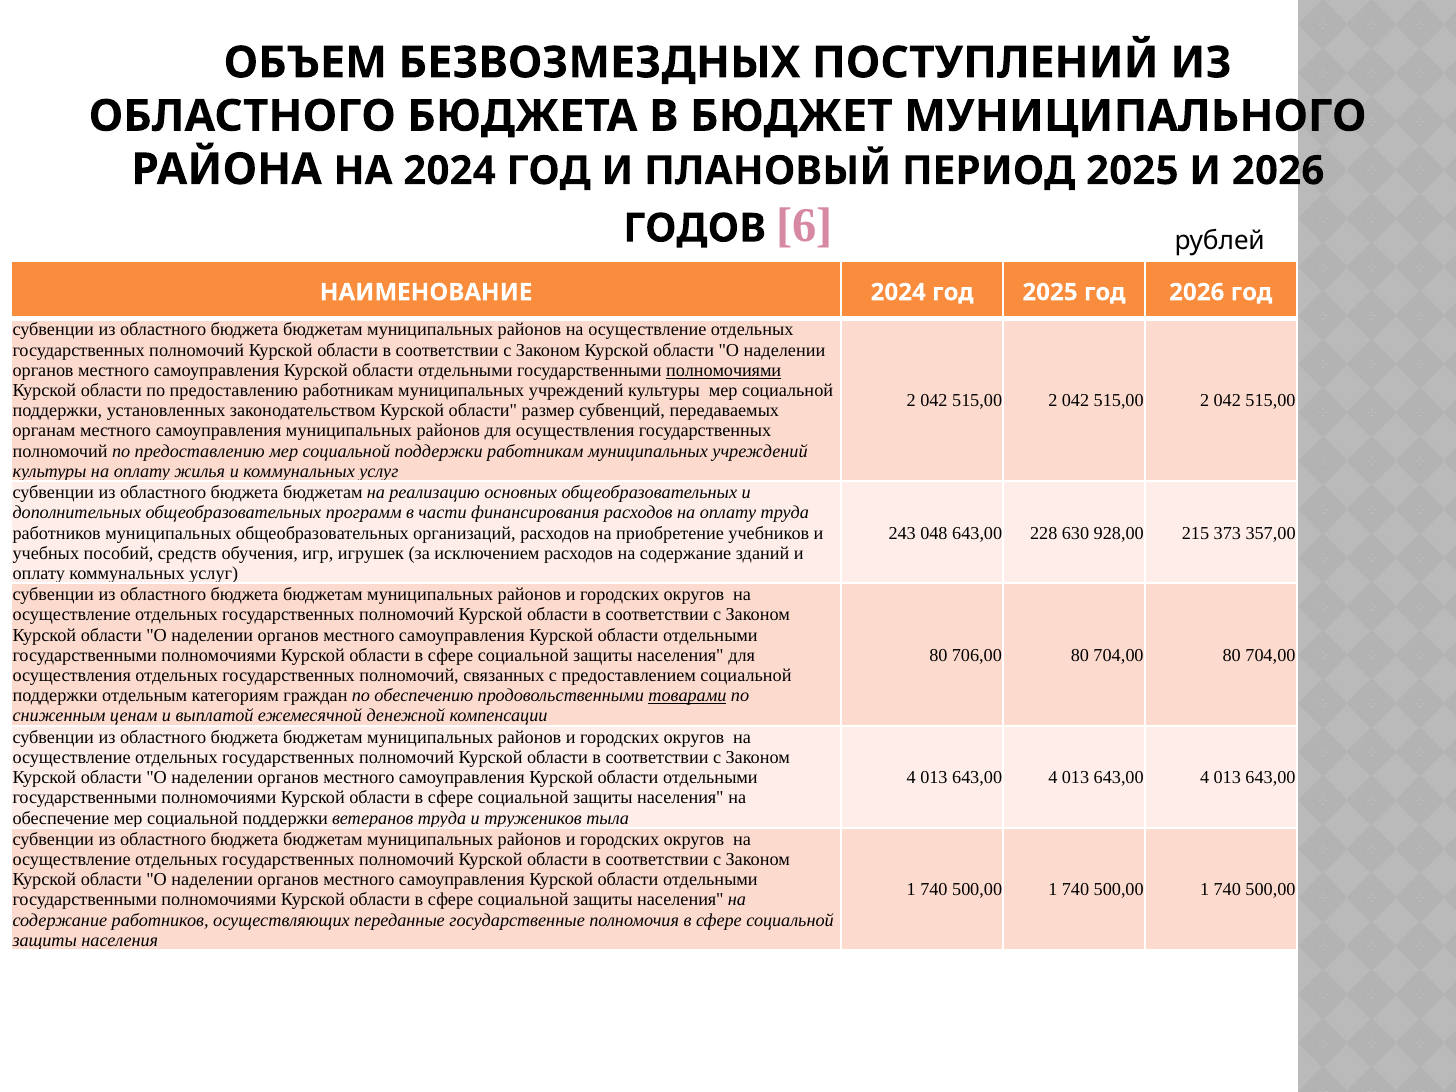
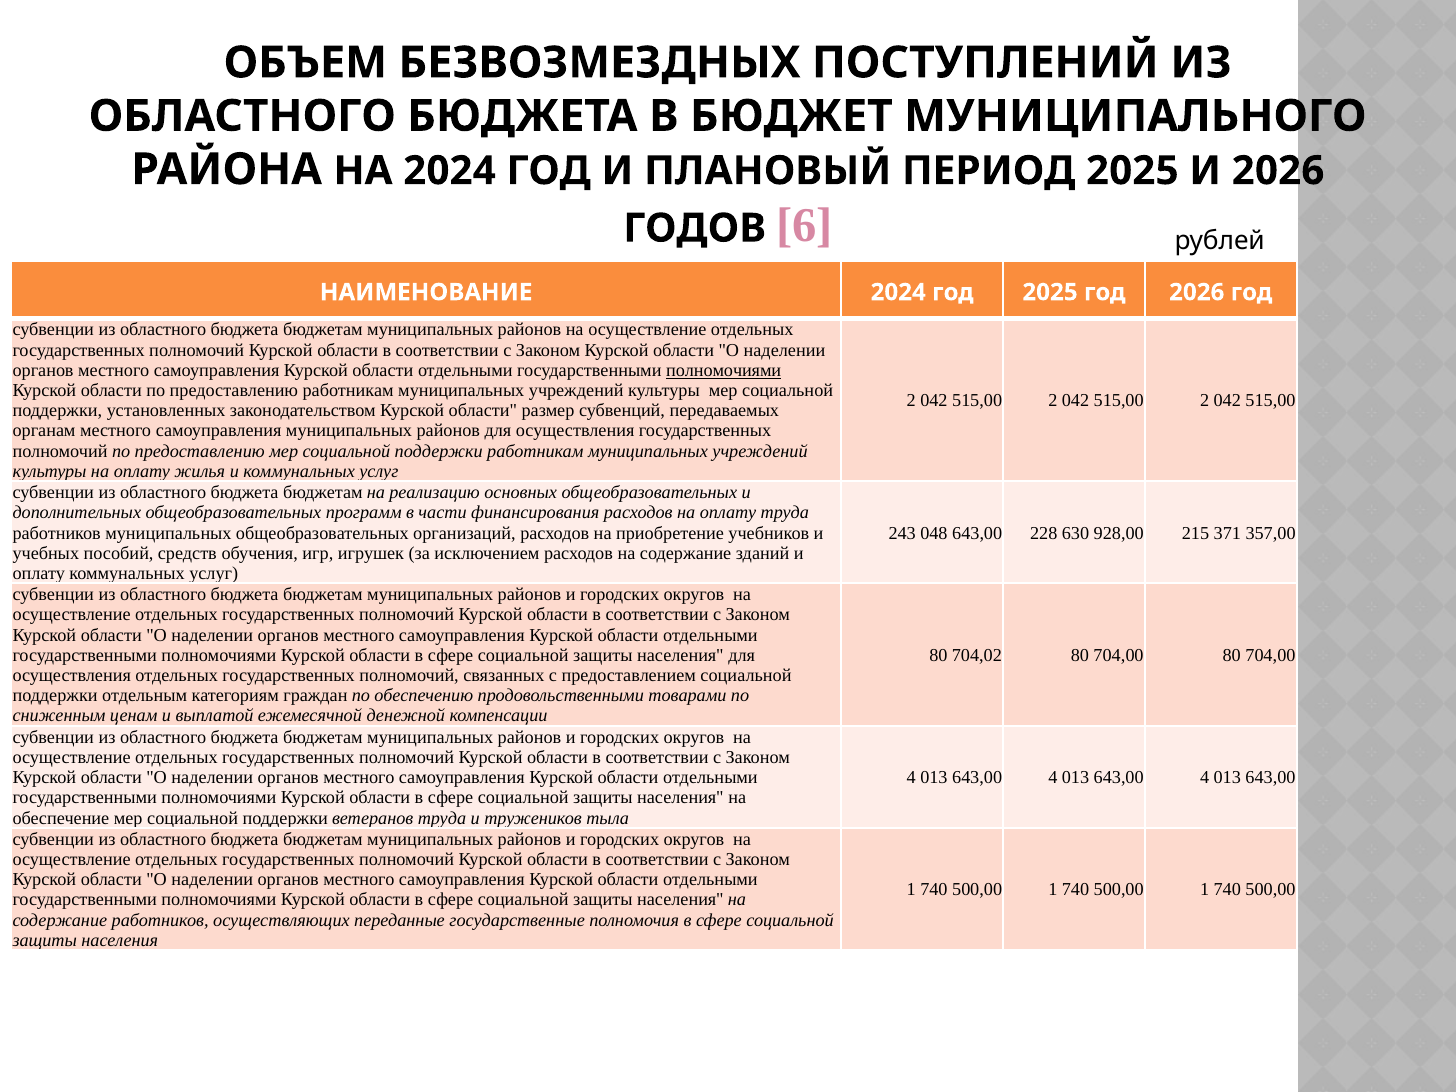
373: 373 -> 371
706,00: 706,00 -> 704,02
товарами underline: present -> none
